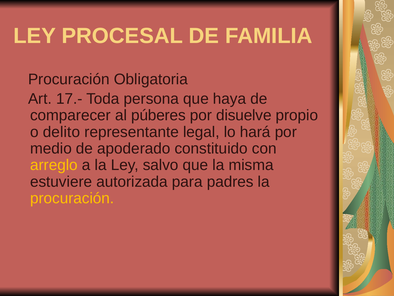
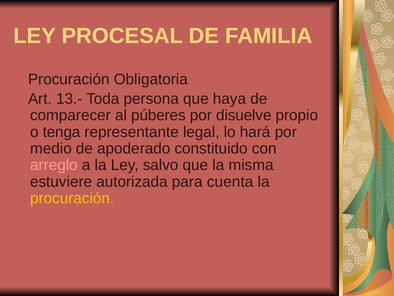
17.-: 17.- -> 13.-
delito: delito -> tenga
arreglo colour: yellow -> pink
padres: padres -> cuenta
